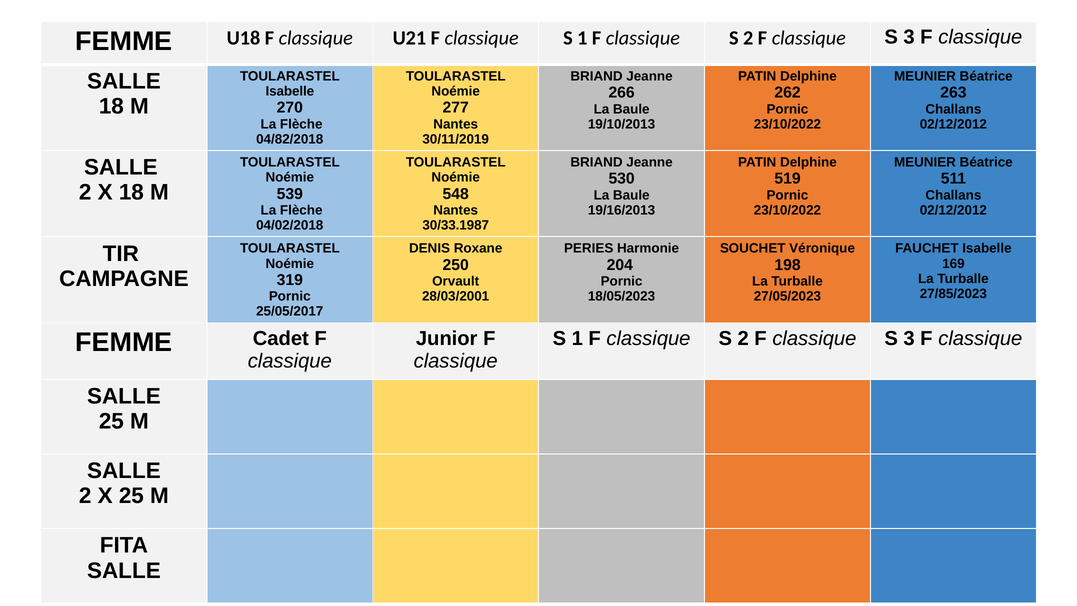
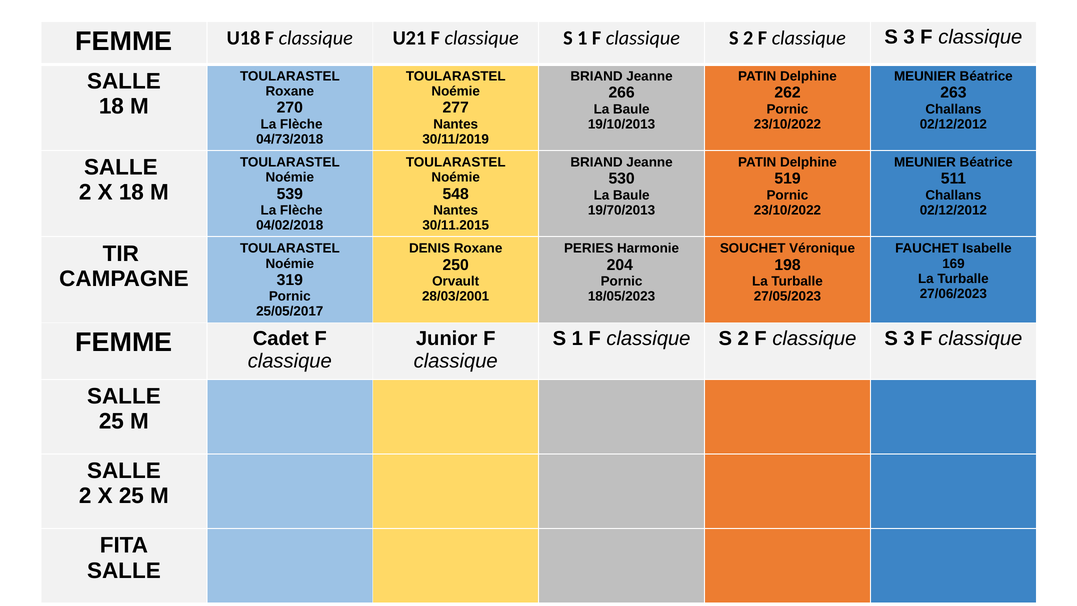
Isabelle at (290, 91): Isabelle -> Roxane
04/82/2018: 04/82/2018 -> 04/73/2018
19/16/2013: 19/16/2013 -> 19/70/2013
30/33.1987: 30/33.1987 -> 30/11.2015
27/85/2023: 27/85/2023 -> 27/06/2023
